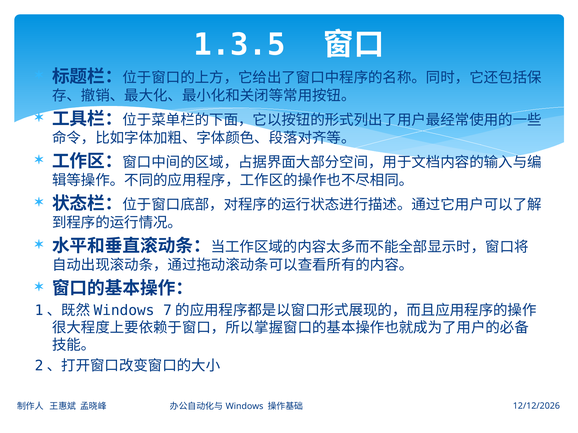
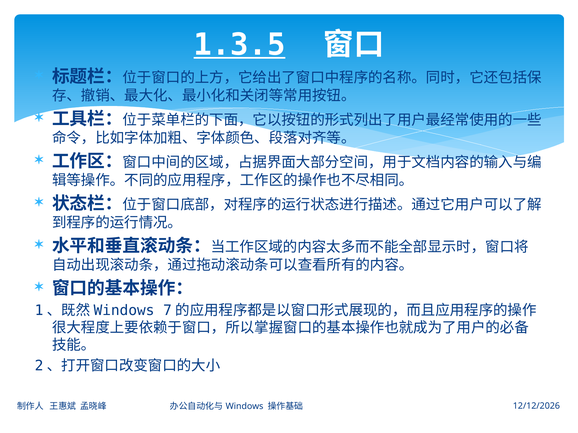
1.3.5 underline: none -> present
